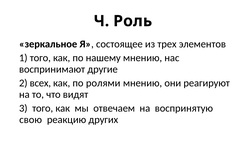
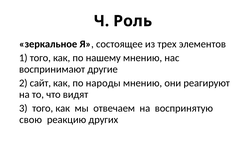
всех: всех -> сайт
ролями: ролями -> народы
